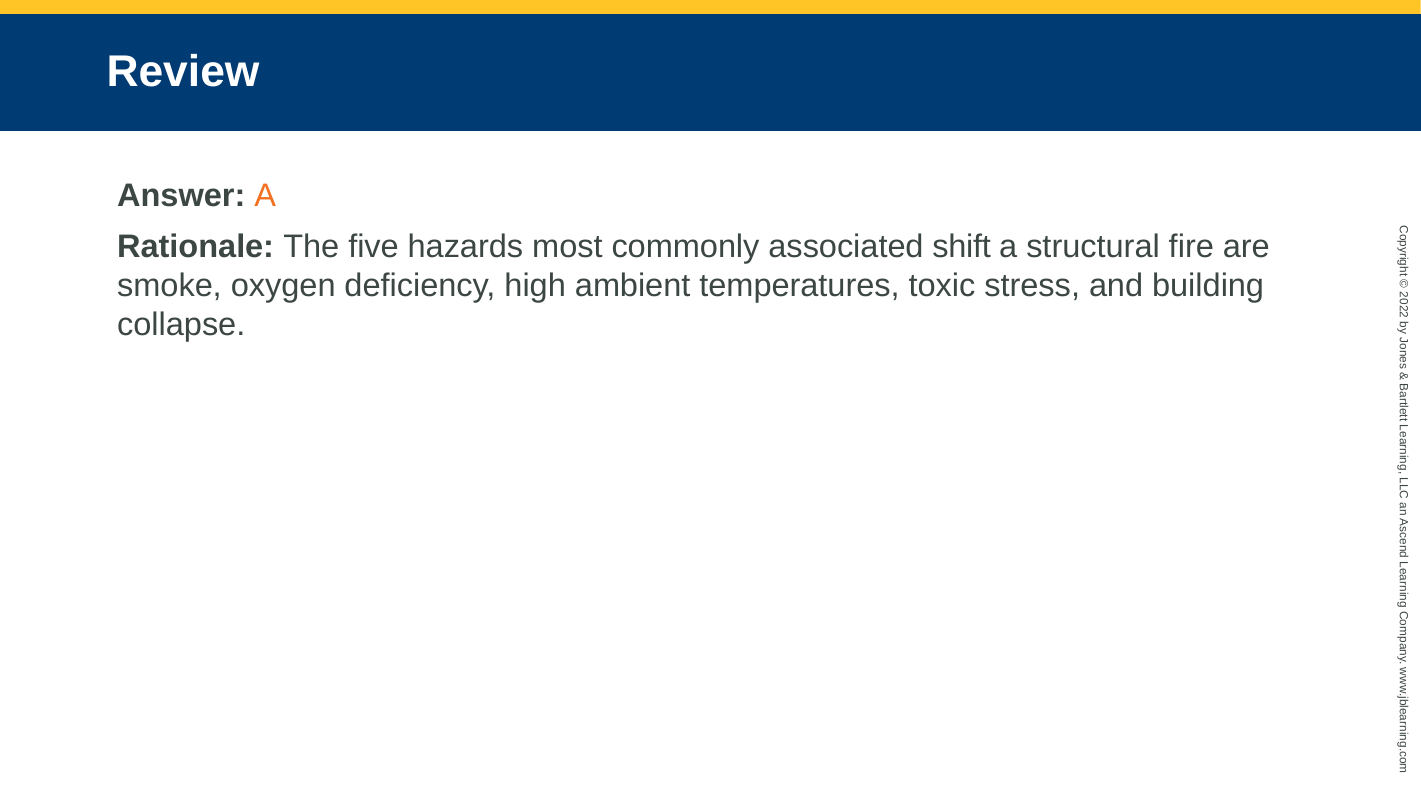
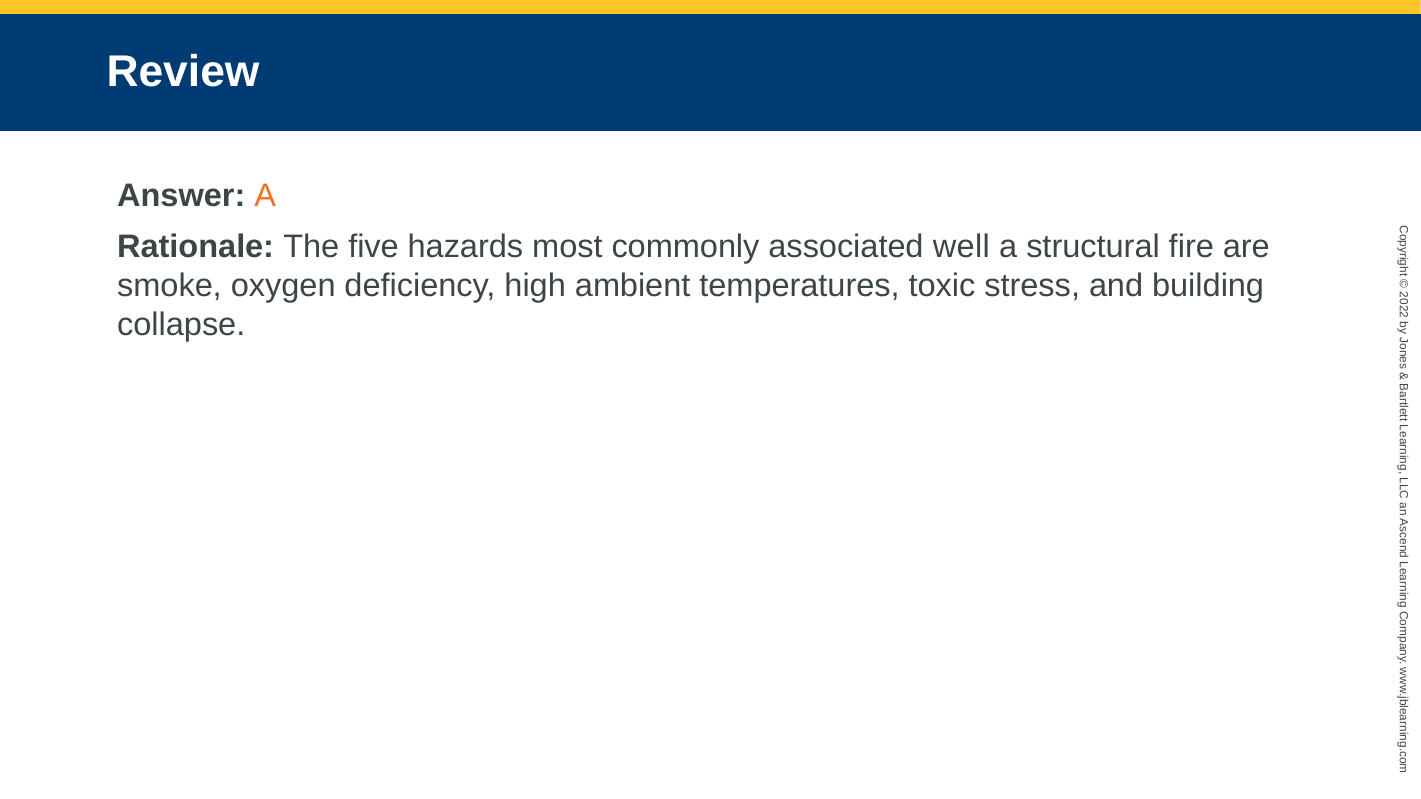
shift: shift -> well
